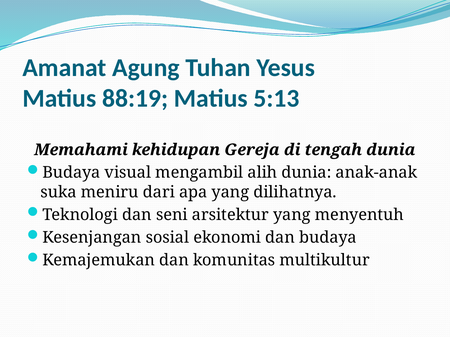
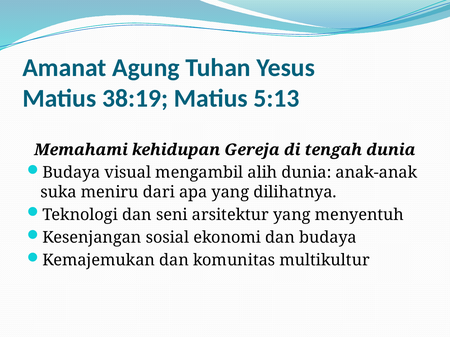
88:19: 88:19 -> 38:19
